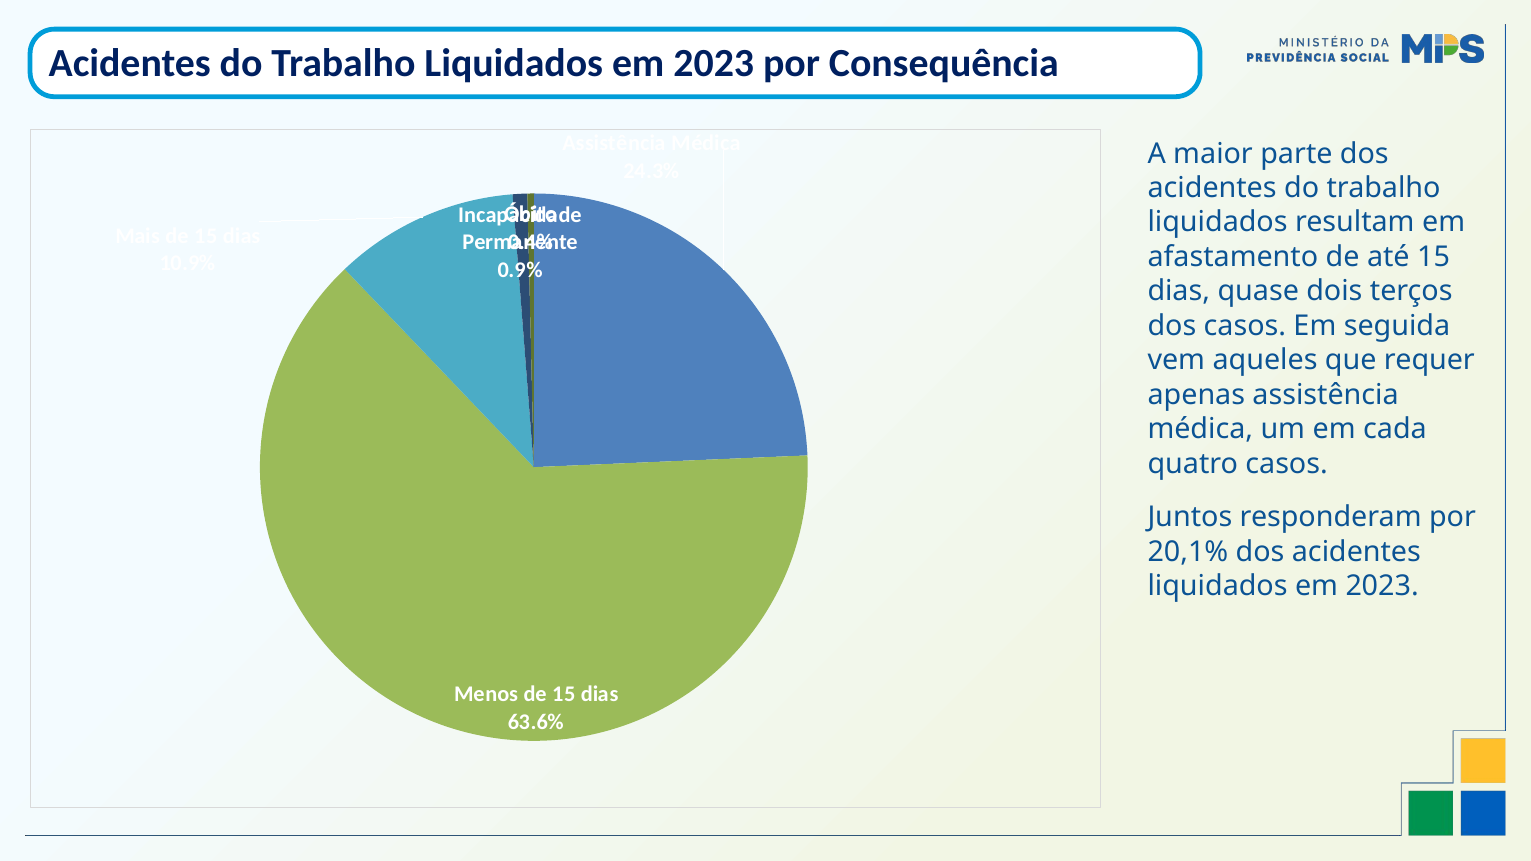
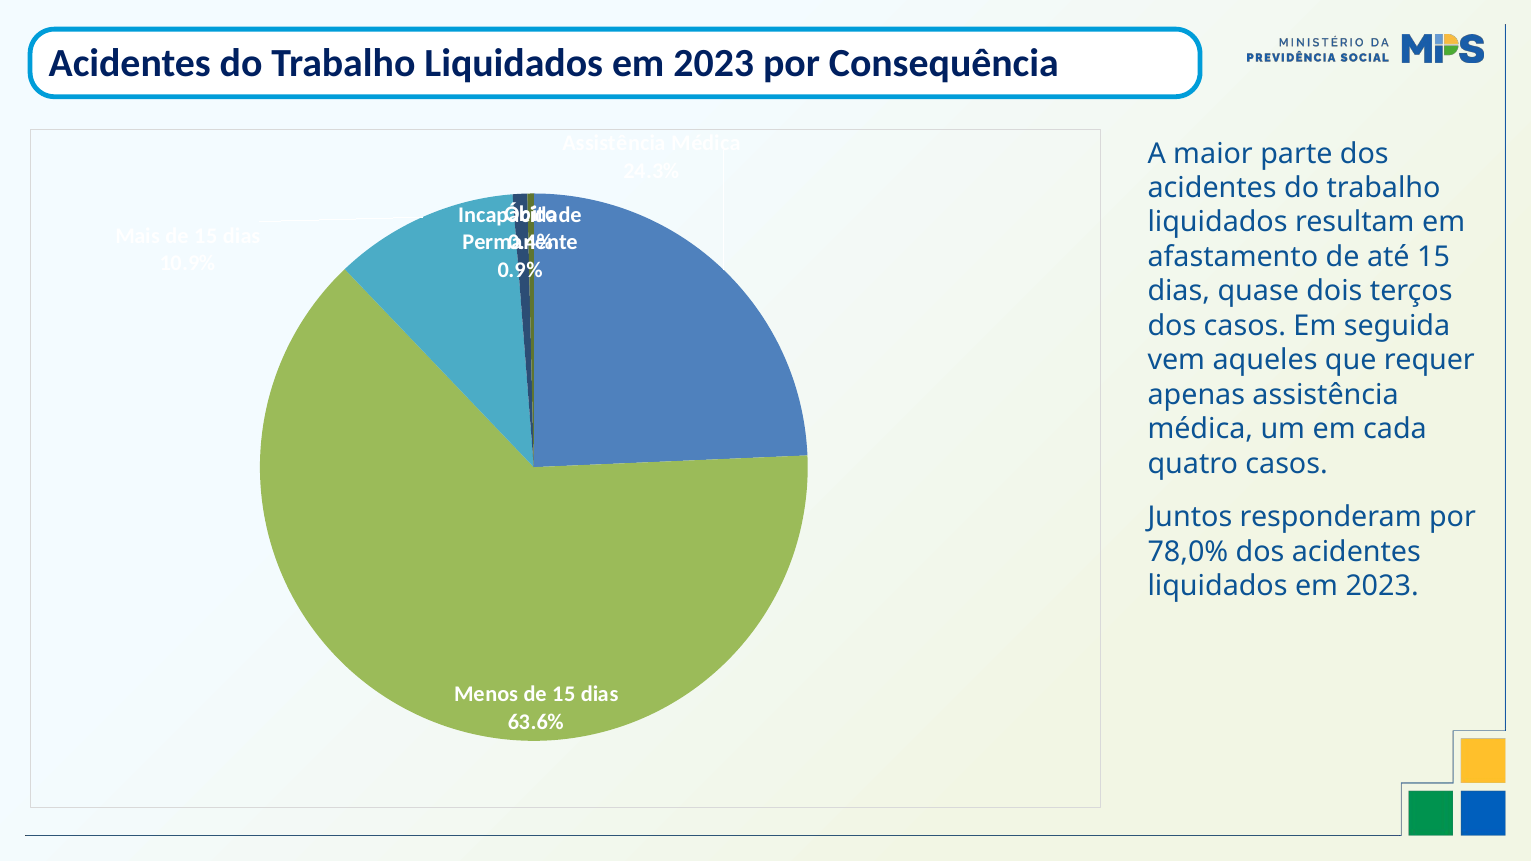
20,1%: 20,1% -> 78,0%
